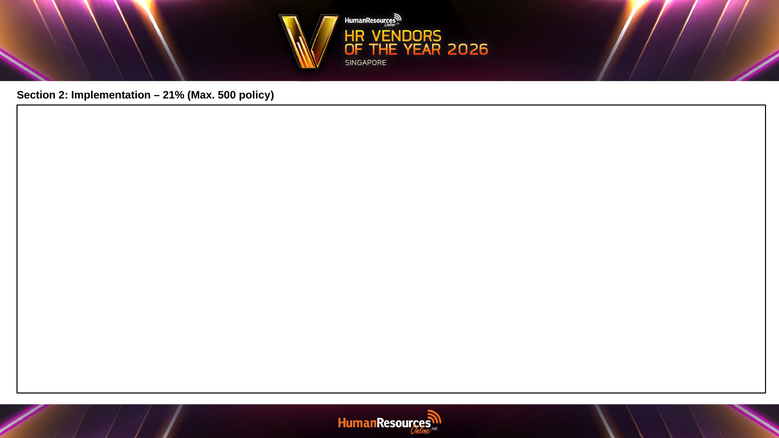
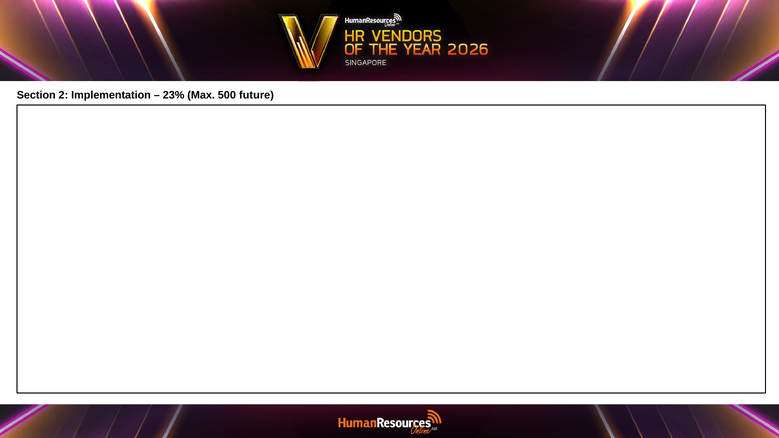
21%: 21% -> 23%
policy: policy -> future
